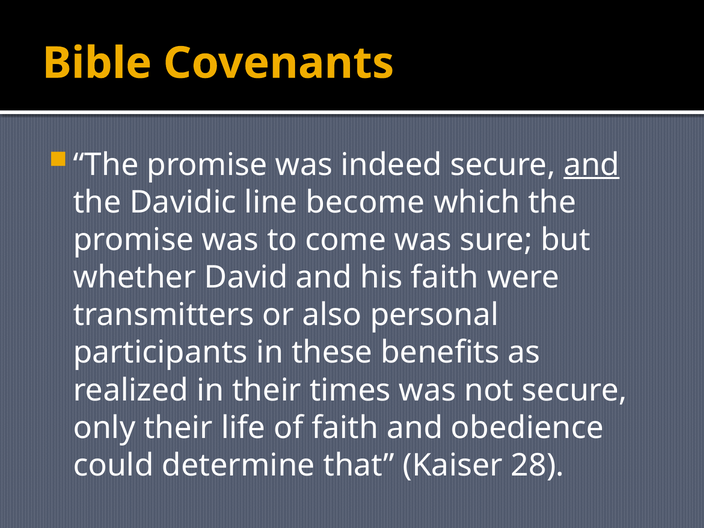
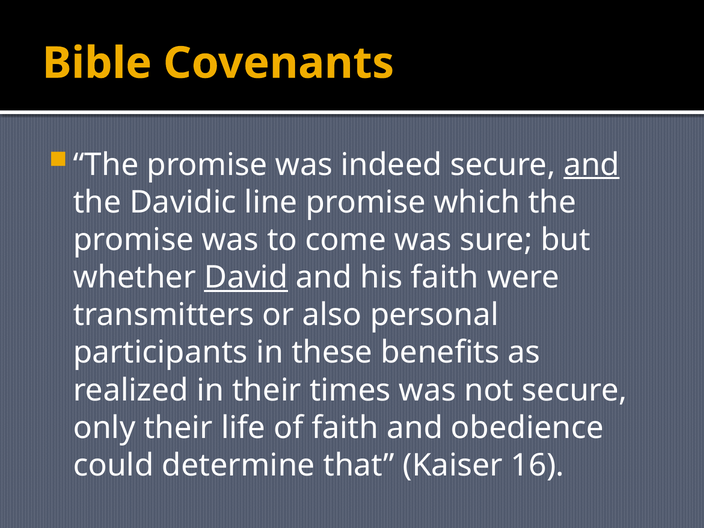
line become: become -> promise
David underline: none -> present
28: 28 -> 16
